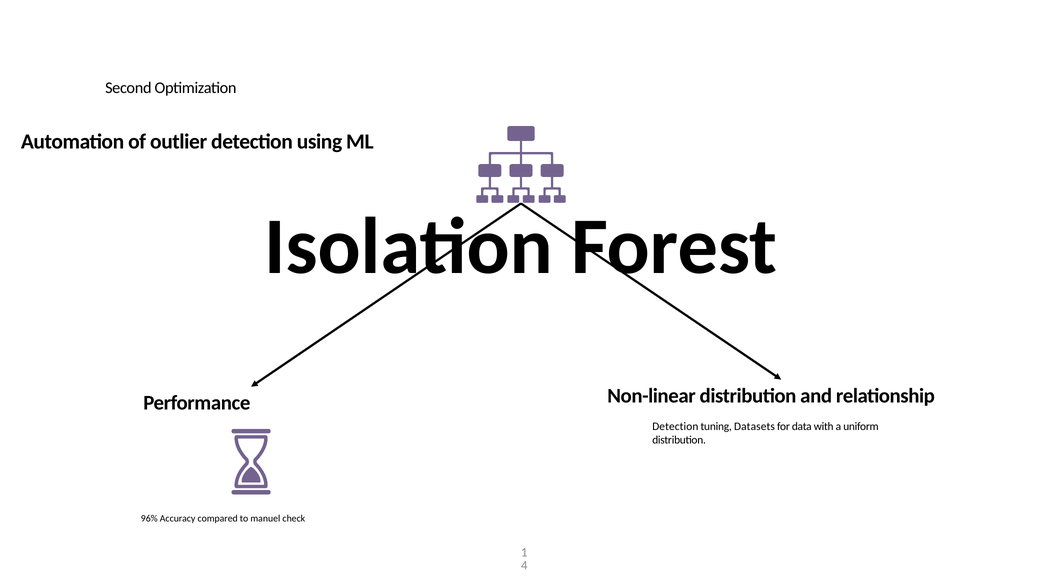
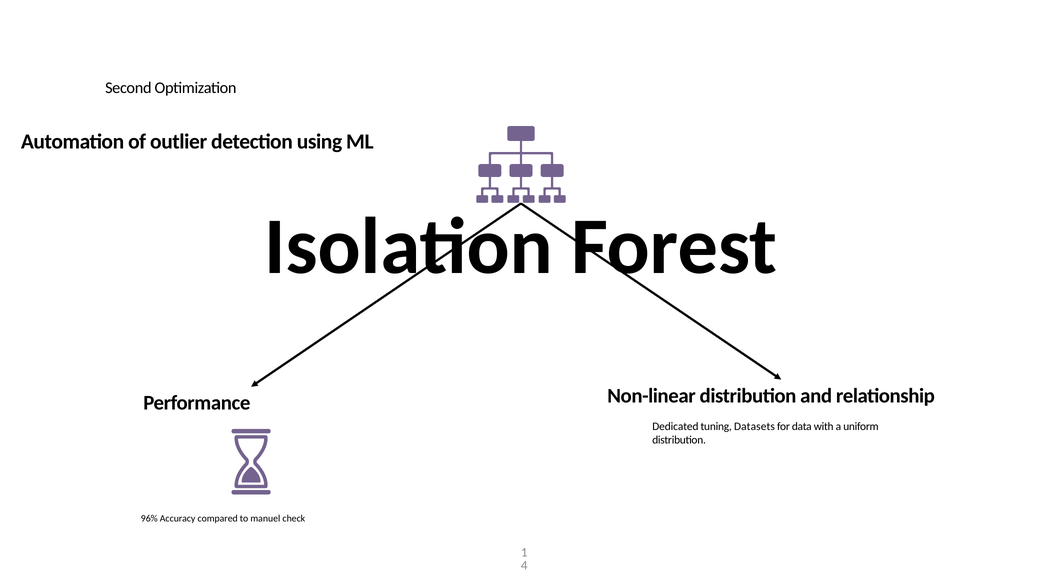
Detection at (675, 426): Detection -> Dedicated
